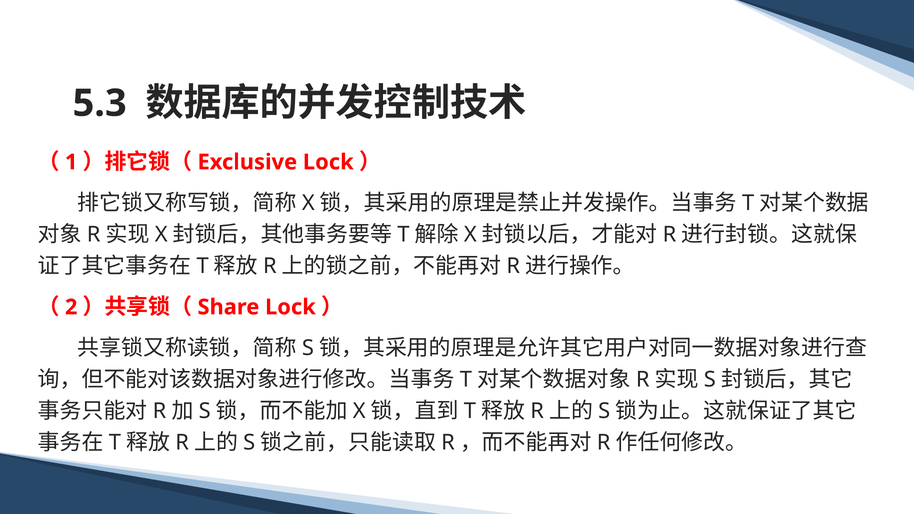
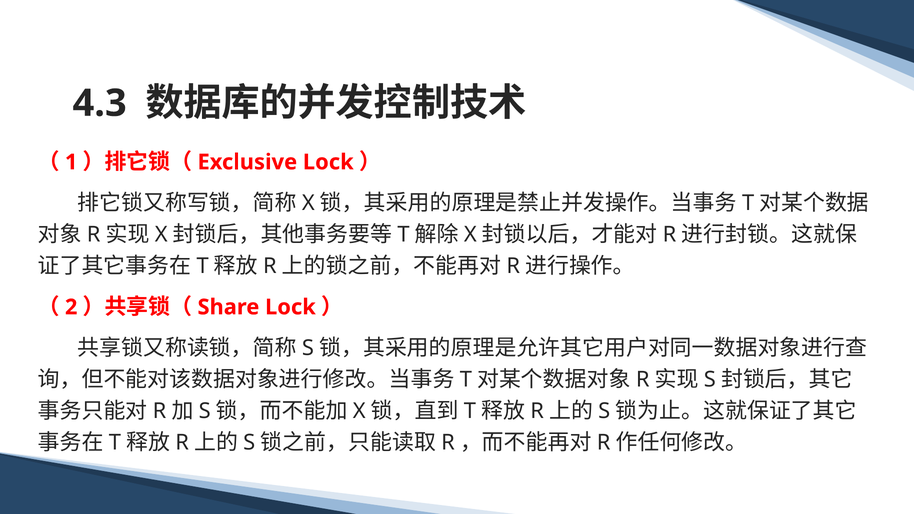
5.3: 5.3 -> 4.3
